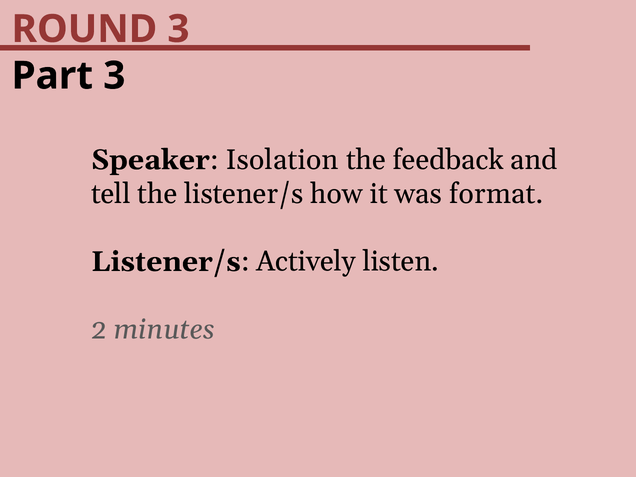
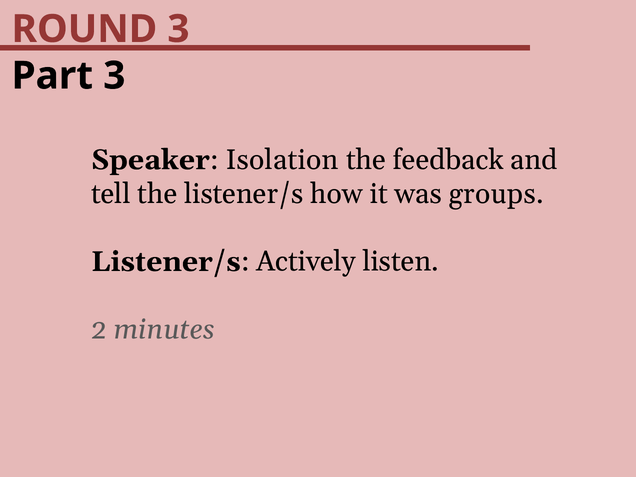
format: format -> groups
